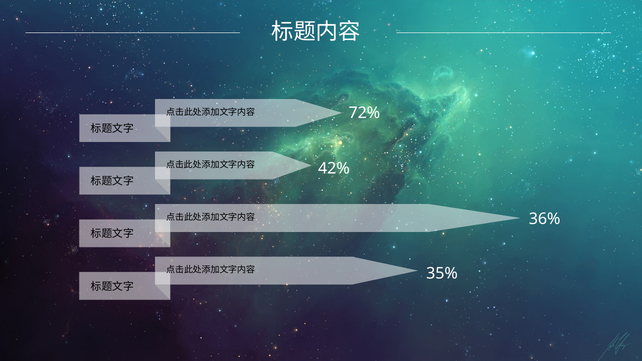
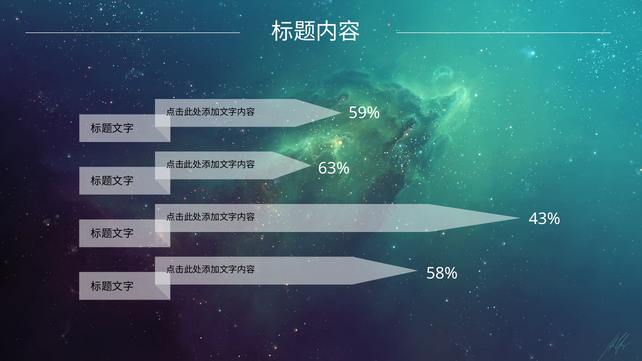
72%: 72% -> 59%
42%: 42% -> 63%
36%: 36% -> 43%
35%: 35% -> 58%
